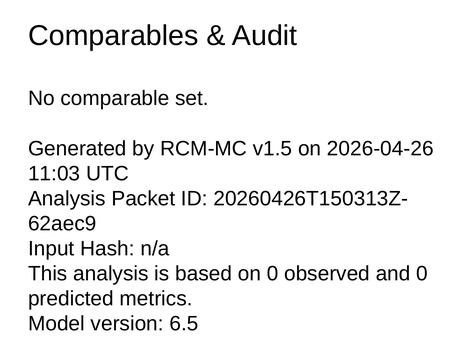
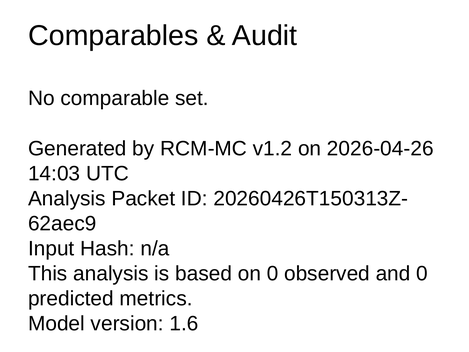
v1.5: v1.5 -> v1.2
11:03: 11:03 -> 14:03
6.5: 6.5 -> 1.6
